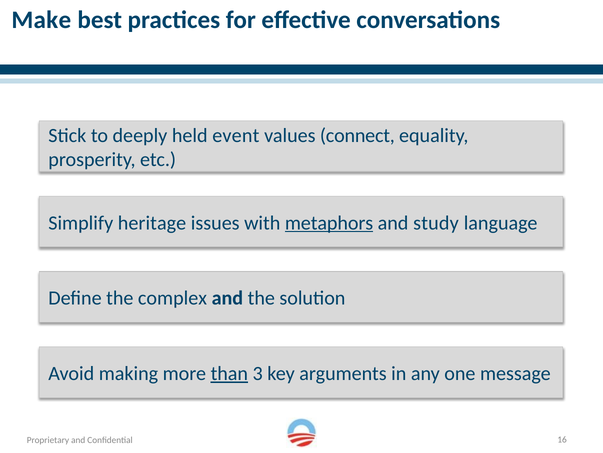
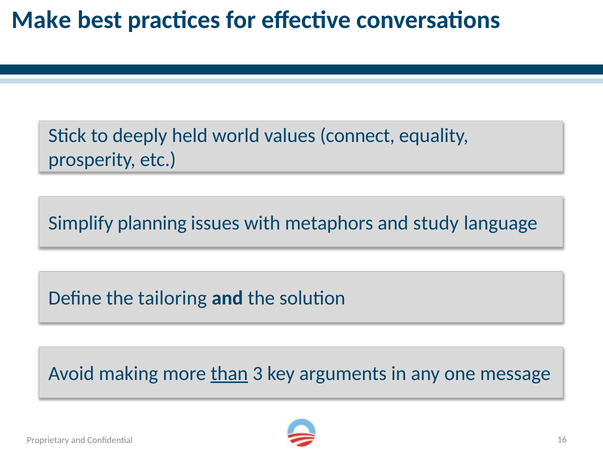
event: event -> world
heritage: heritage -> planning
metaphors underline: present -> none
complex: complex -> tailoring
